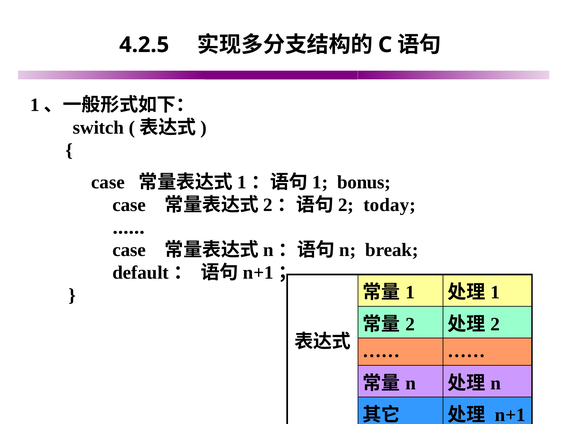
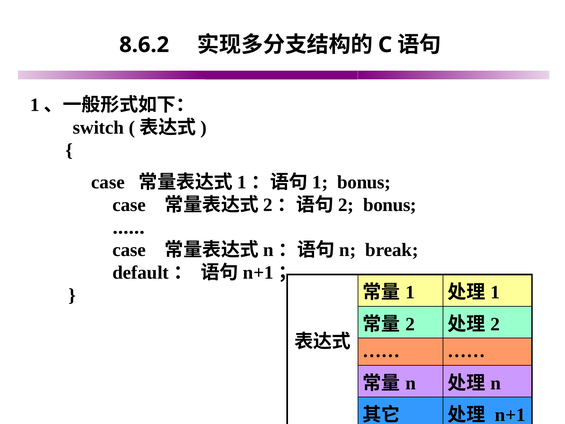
4.2.5: 4.2.5 -> 8.6.2
today at (390, 205): today -> bonus
